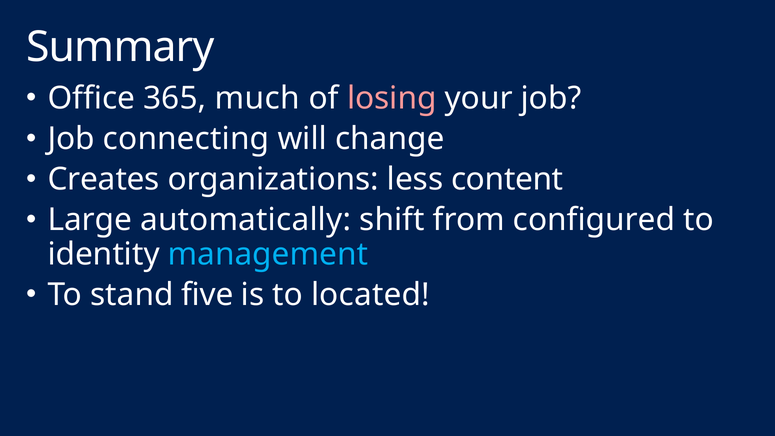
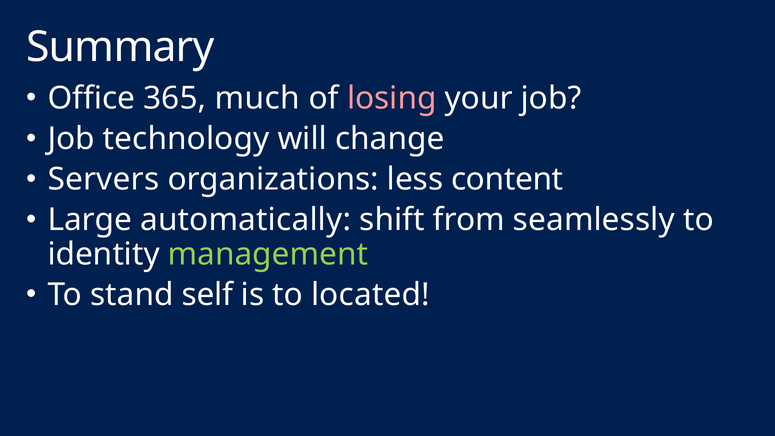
connecting: connecting -> technology
Creates: Creates -> Servers
configured: configured -> seamlessly
management colour: light blue -> light green
five: five -> self
